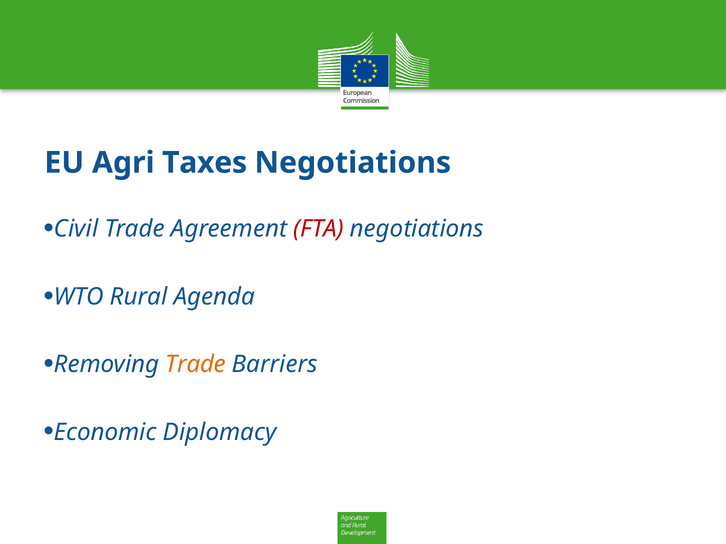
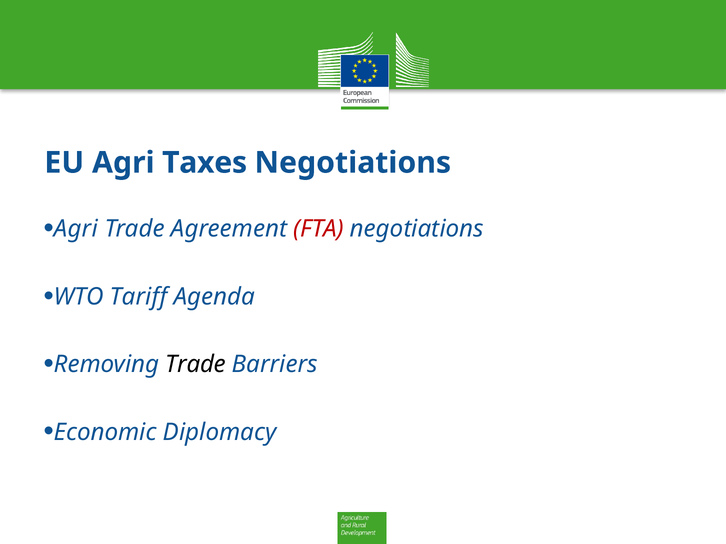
Civil at (76, 229): Civil -> Agri
Rural: Rural -> Tariff
Trade at (196, 365) colour: orange -> black
